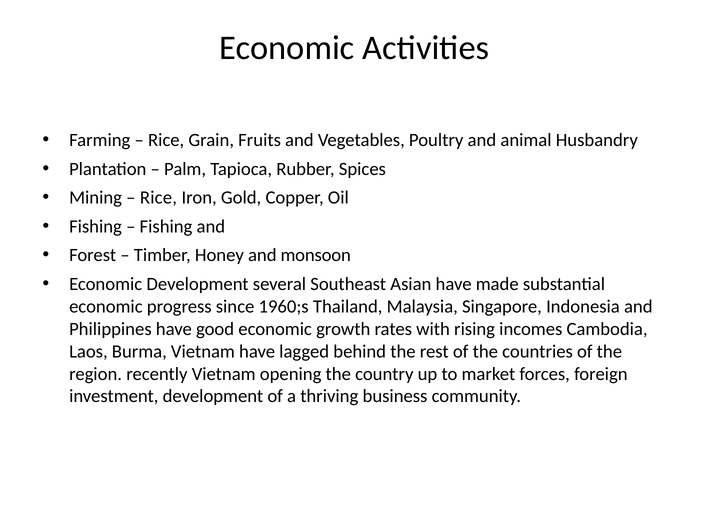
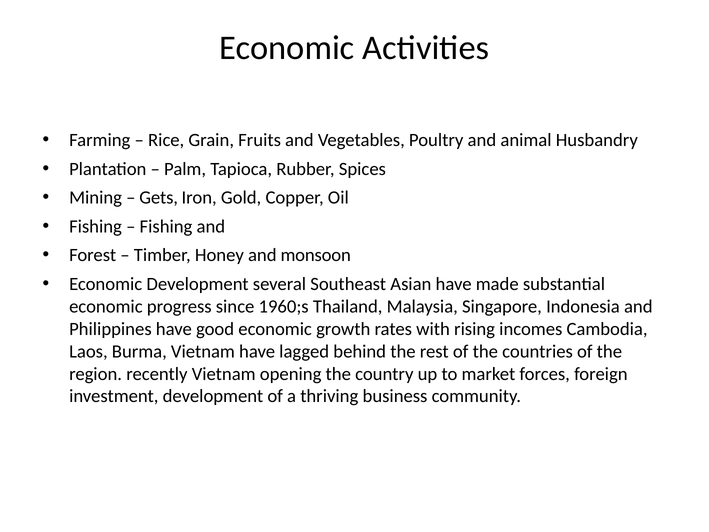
Rice at (158, 198): Rice -> Gets
